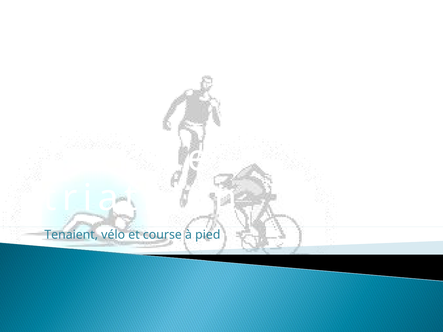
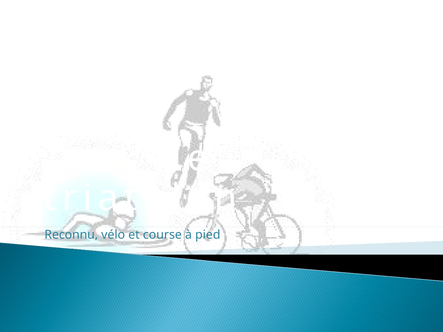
Tenaient: Tenaient -> Reconnu
